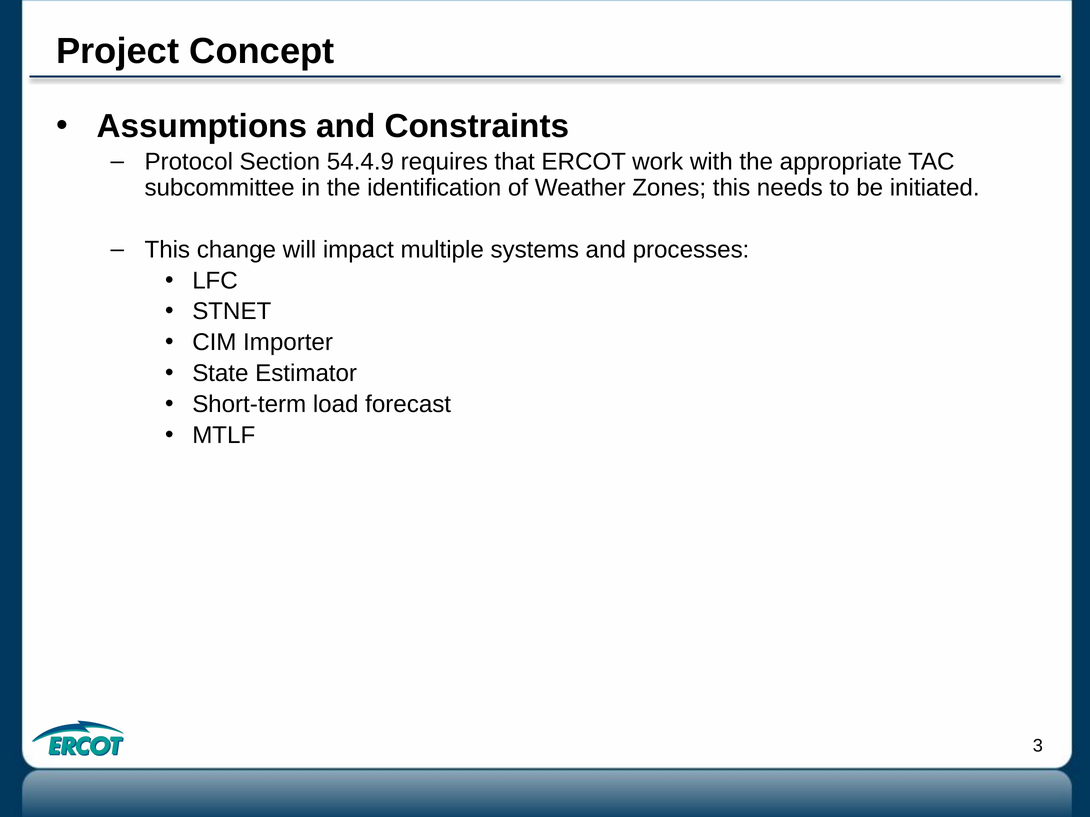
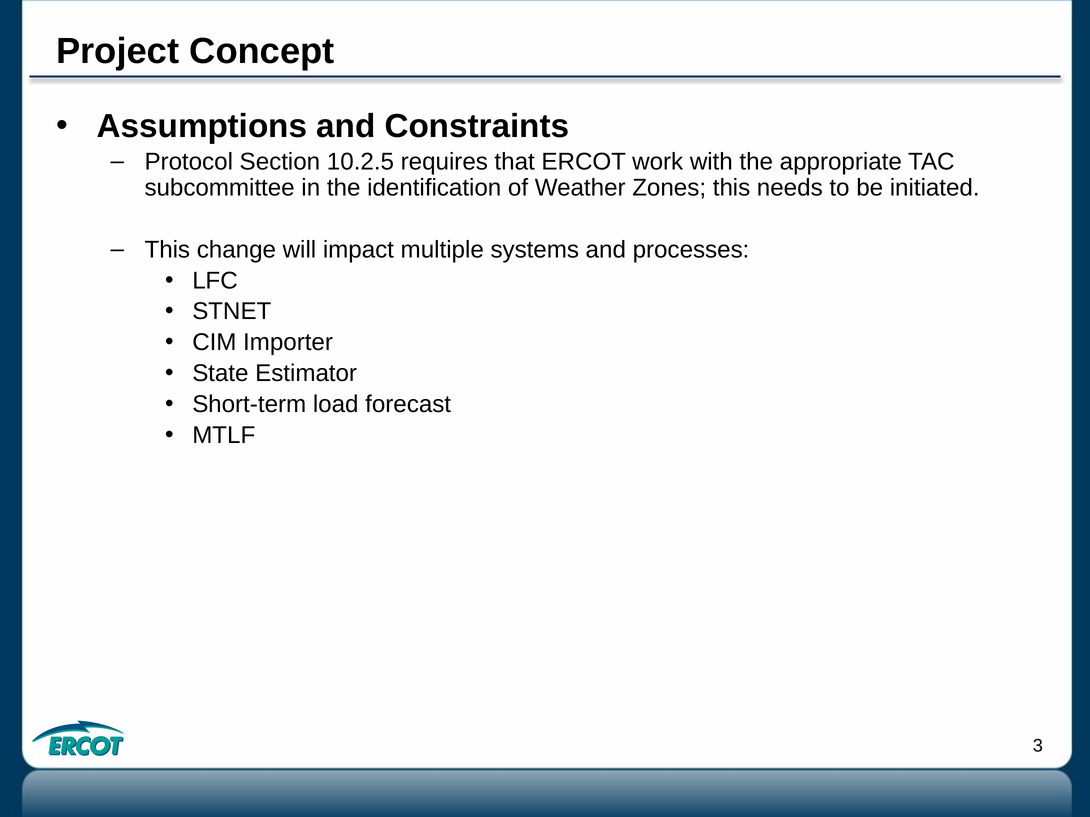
54.4.9: 54.4.9 -> 10.2.5
